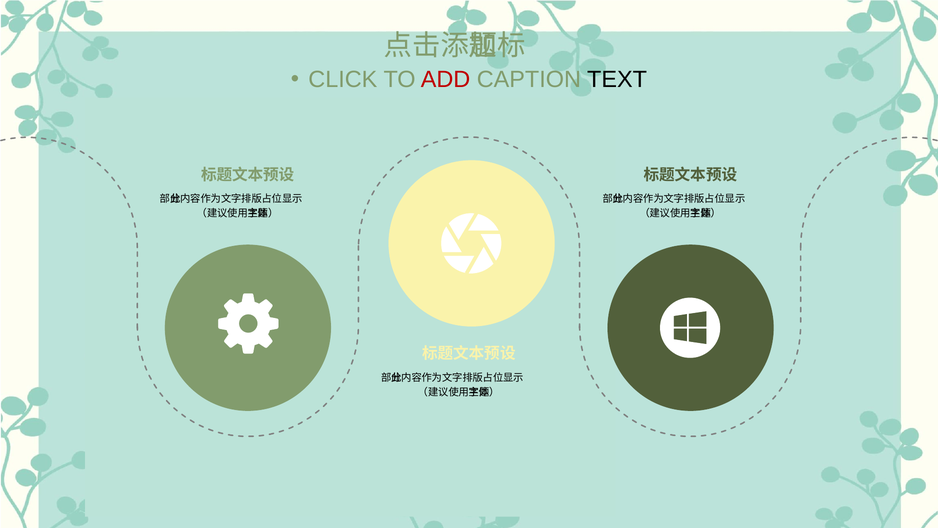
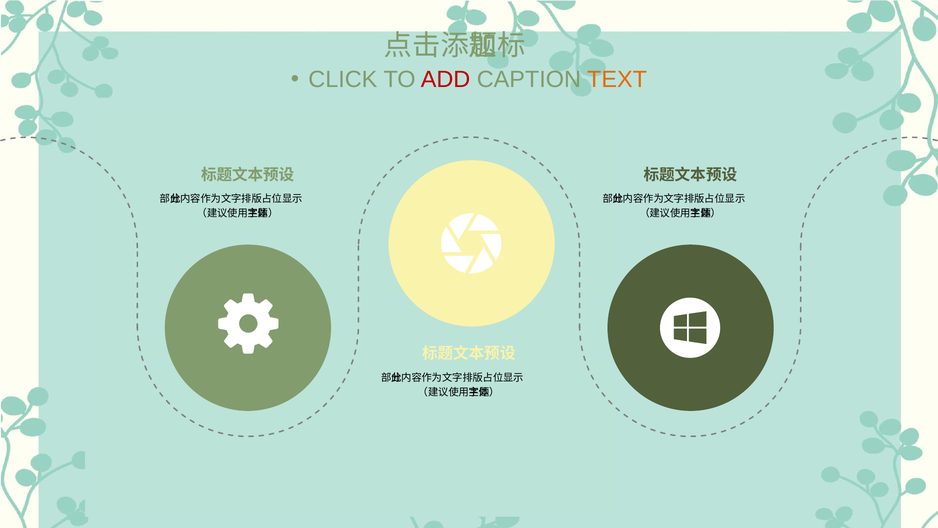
TEXT colour: black -> orange
